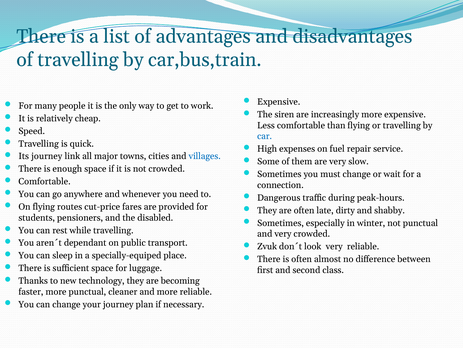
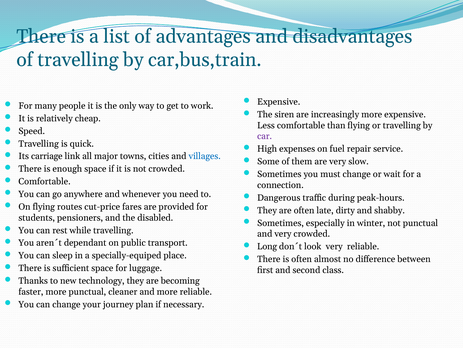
car colour: blue -> purple
Its journey: journey -> carriage
Zvuk: Zvuk -> Long
